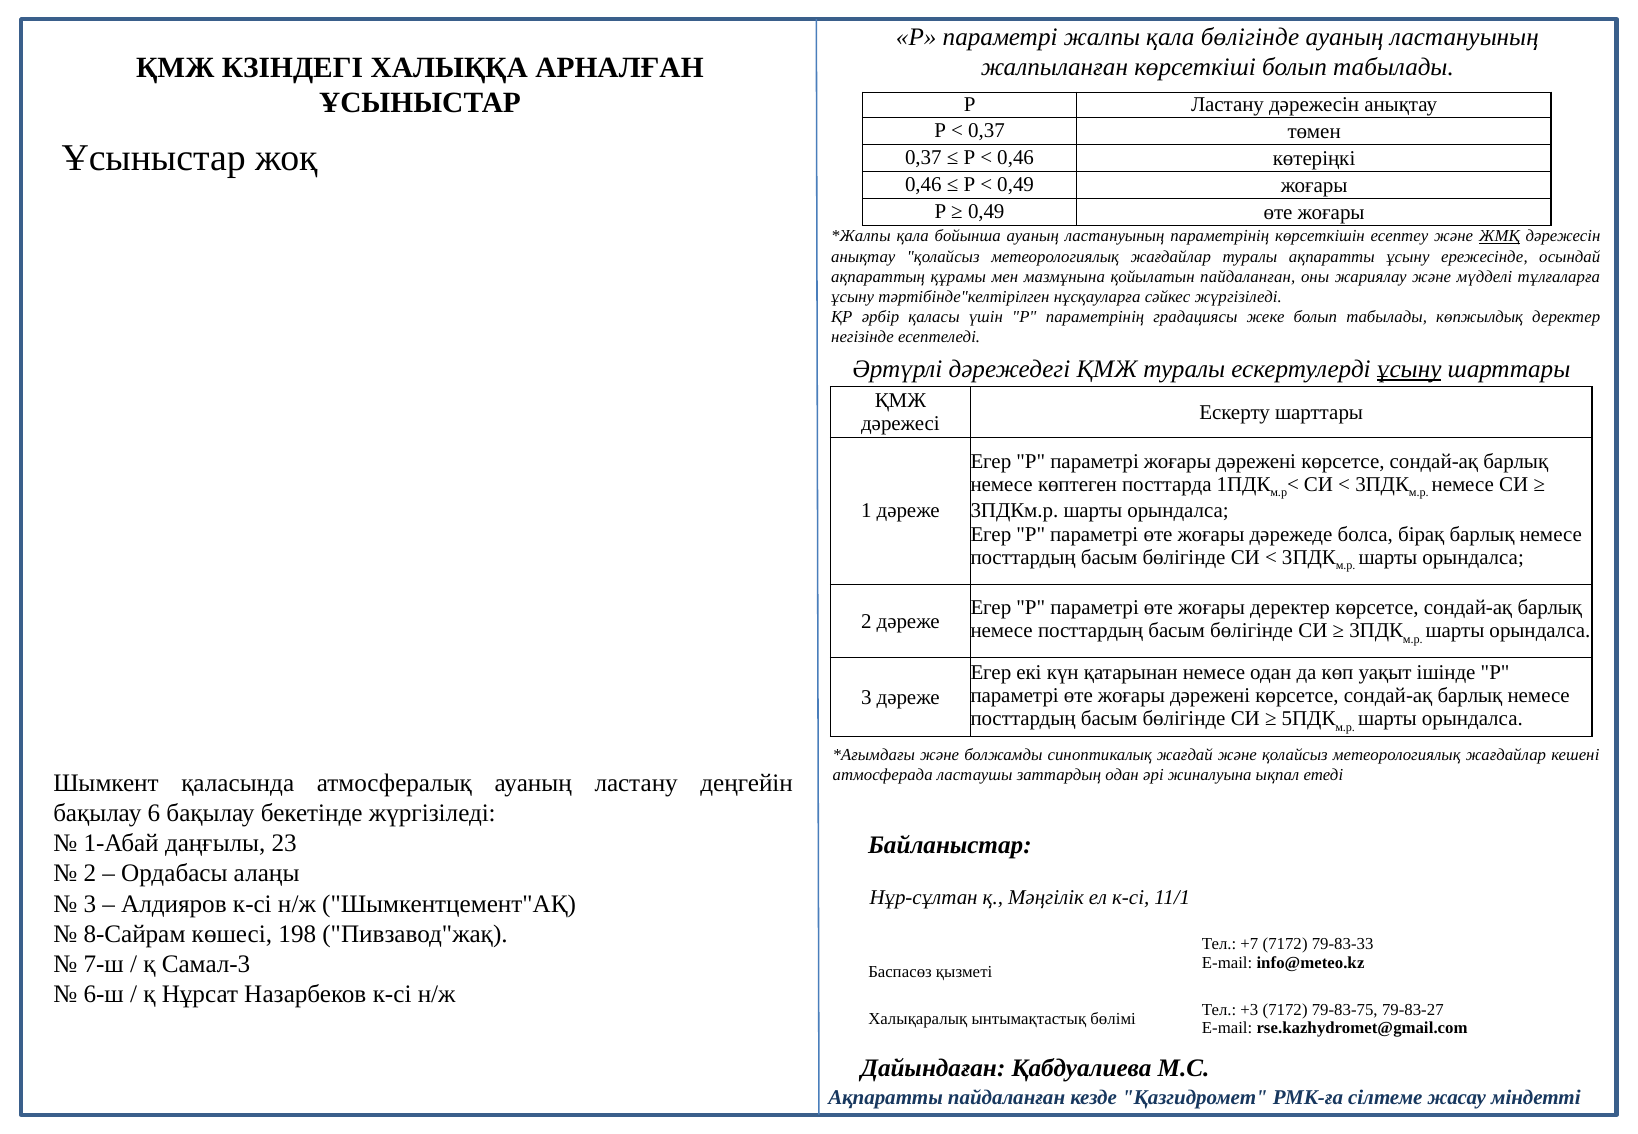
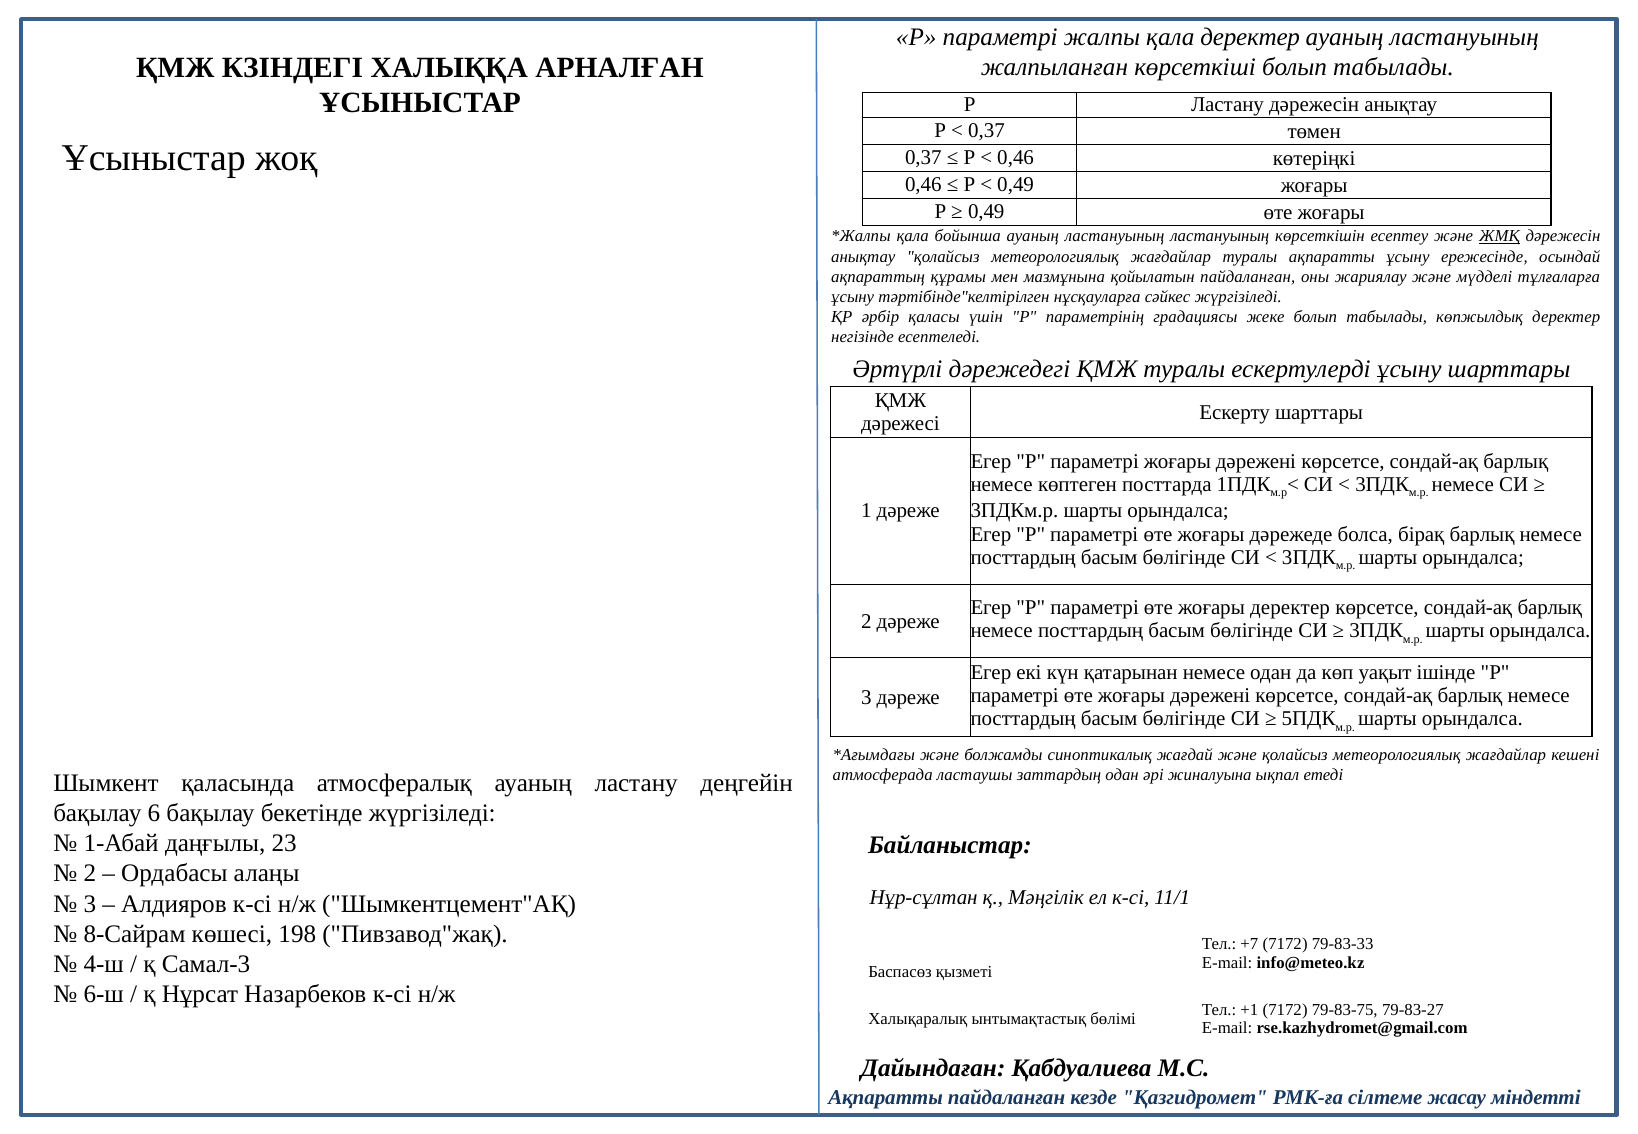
қала бөлігінде: бөлігінде -> деректер
ластануының параметрінің: параметрінің -> ластануының
ұсыну at (1409, 369) underline: present -> none
7-ш: 7-ш -> 4-ш
+3: +3 -> +1
